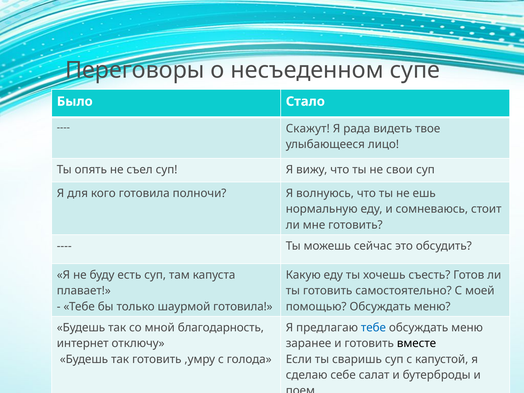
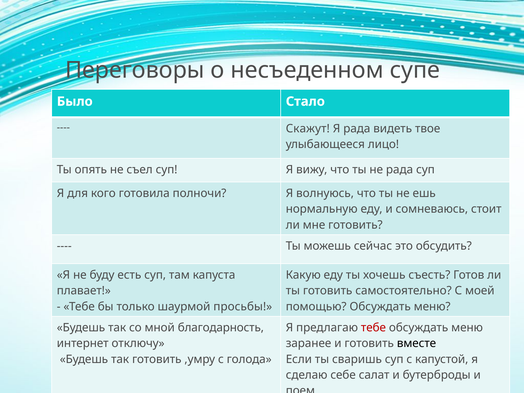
не свои: свои -> рада
шаурмой готовила: готовила -> просьбы
тебе at (373, 328) colour: blue -> red
